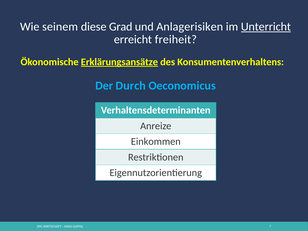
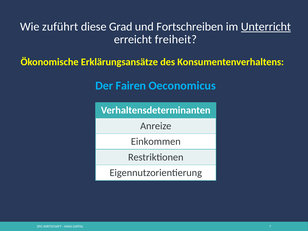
seinem: seinem -> zuführt
Anlagerisiken: Anlagerisiken -> Fortschreiben
Erklärungsansätze underline: present -> none
Durch: Durch -> Fairen
